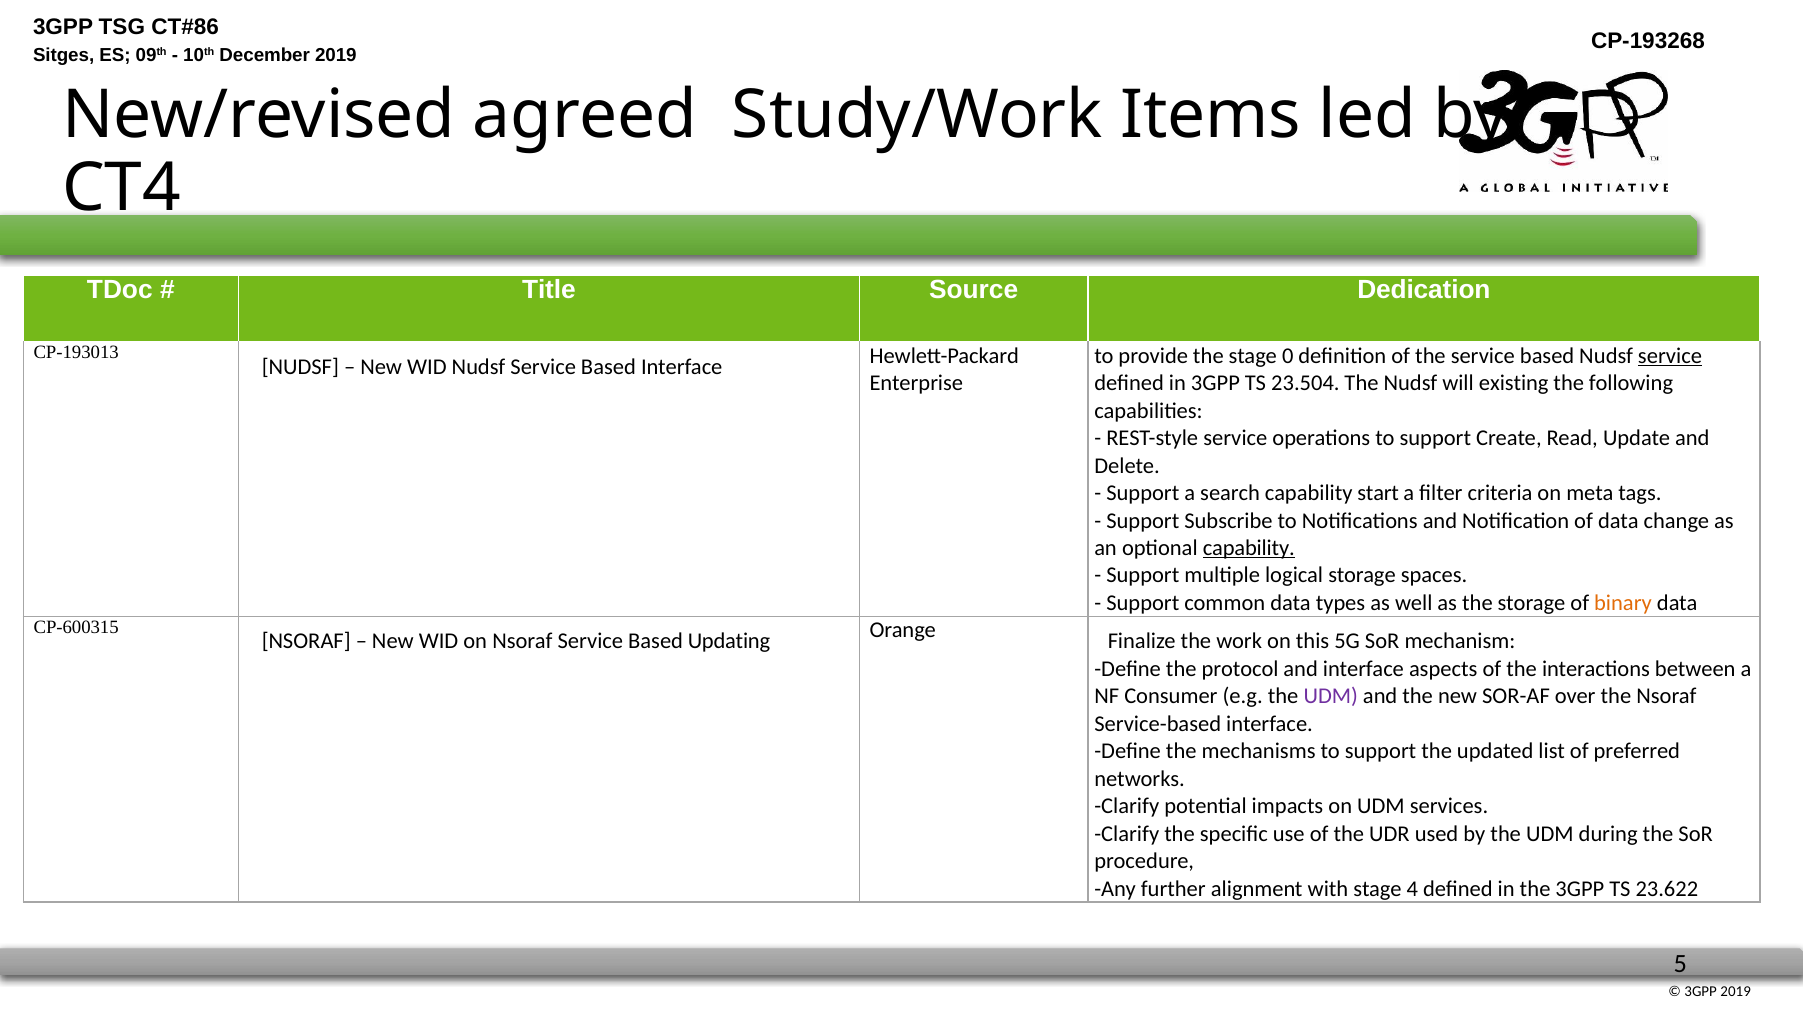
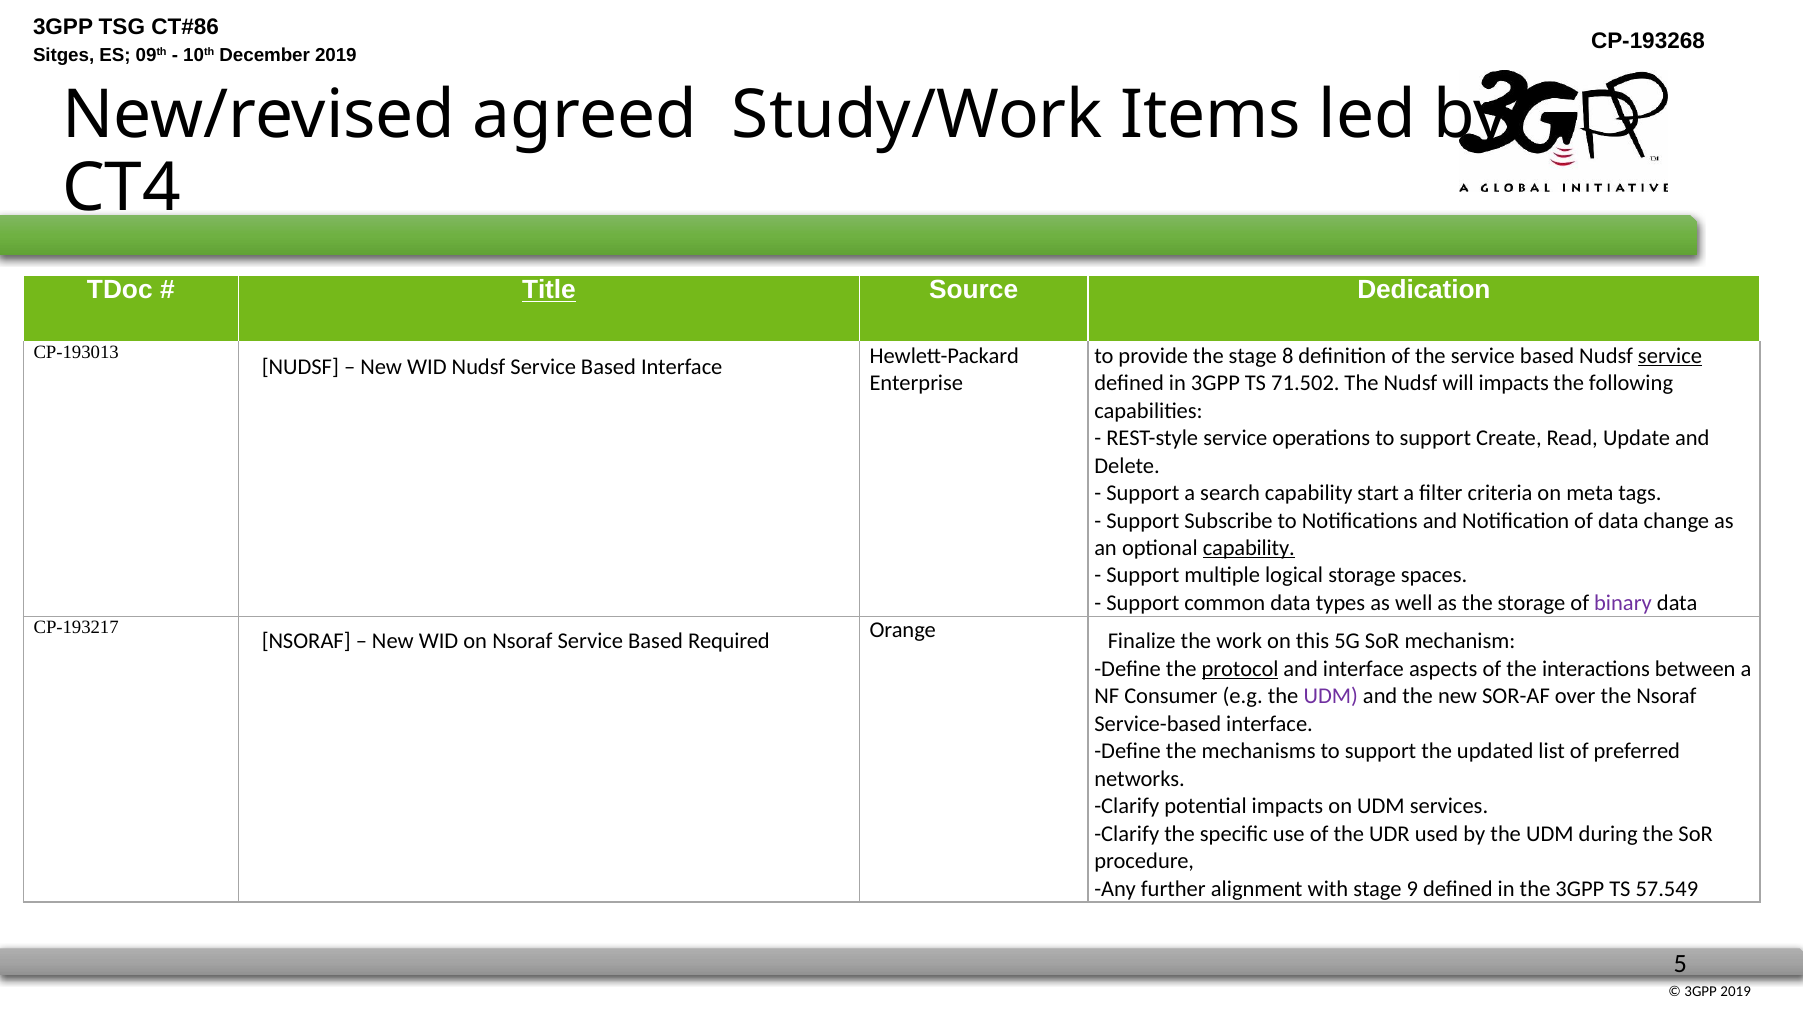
Title underline: none -> present
0: 0 -> 8
23.504: 23.504 -> 71.502
will existing: existing -> impacts
binary colour: orange -> purple
CP-600315: CP-600315 -> CP-193217
Updating: Updating -> Required
protocol underline: none -> present
4: 4 -> 9
23.622: 23.622 -> 57.549
